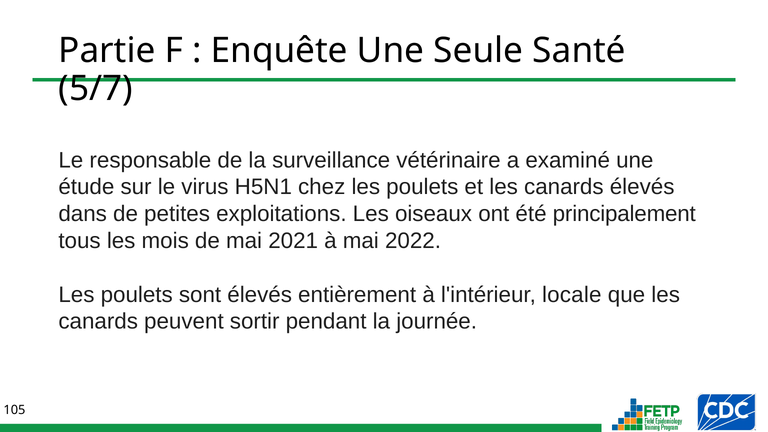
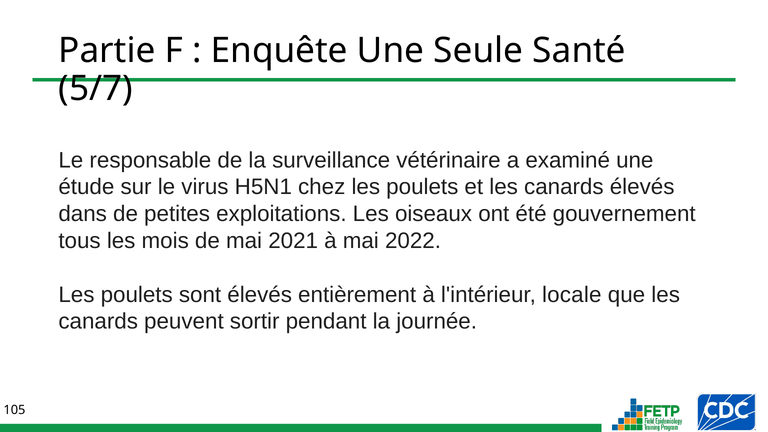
principalement: principalement -> gouvernement
